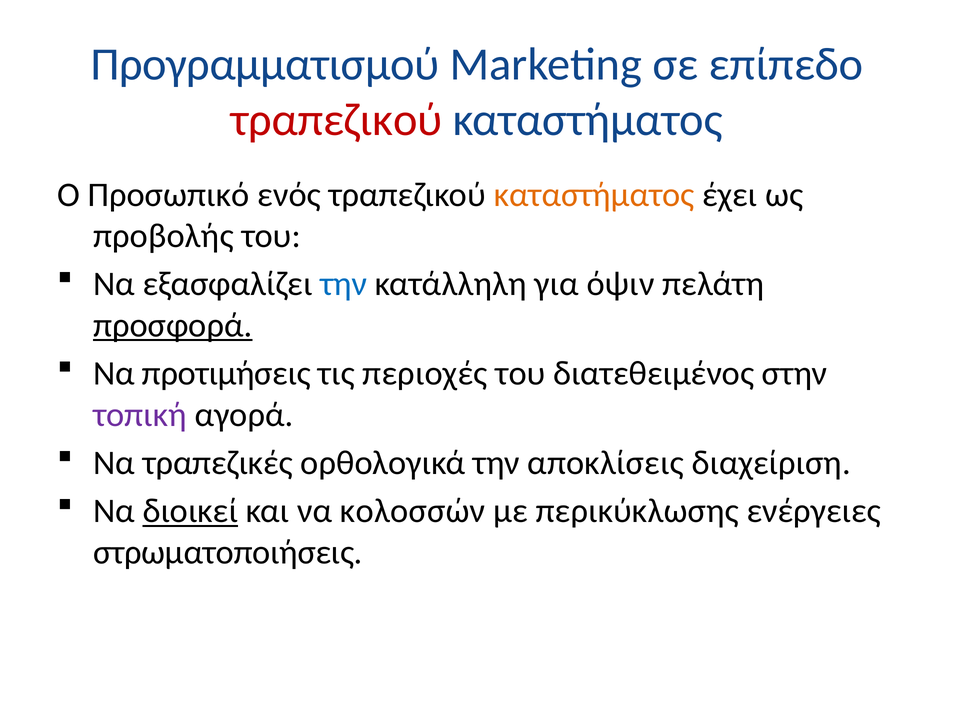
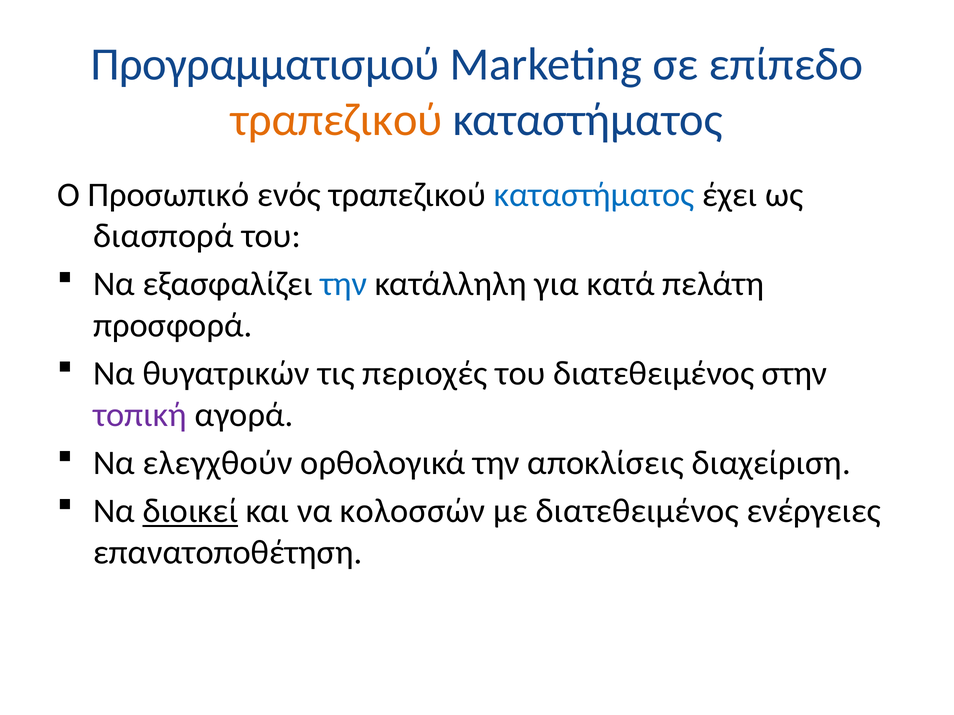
τραπεζικού at (336, 120) colour: red -> orange
καταστήματος at (594, 195) colour: orange -> blue
προβολής: προβολής -> διασπορά
όψιν: όψιν -> κατά
προσφορά underline: present -> none
προτιμήσεις: προτιμήσεις -> θυγατρικών
τραπεζικές: τραπεζικές -> ελεγχθούν
με περικύκλωσης: περικύκλωσης -> διατεθειμένος
στρωματοποιήσεις: στρωματοποιήσεις -> επανατοποθέτηση
